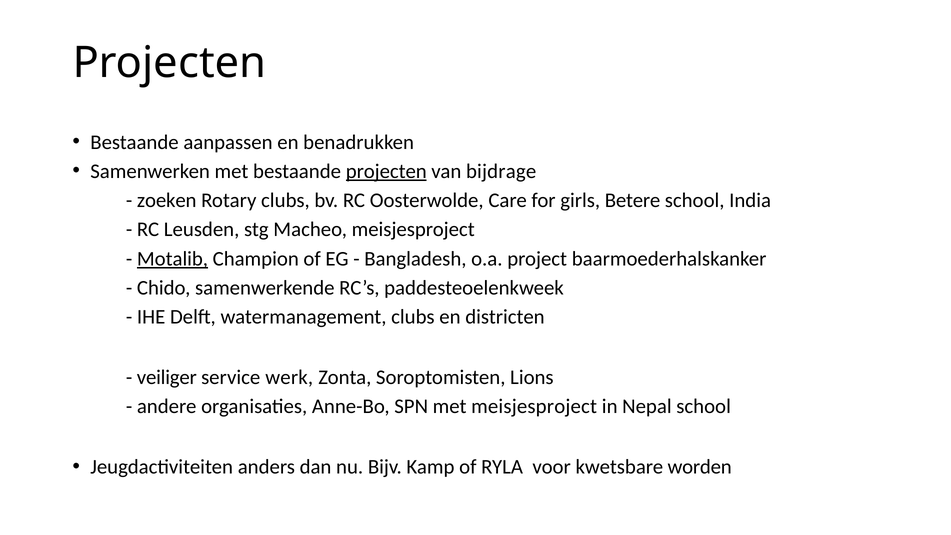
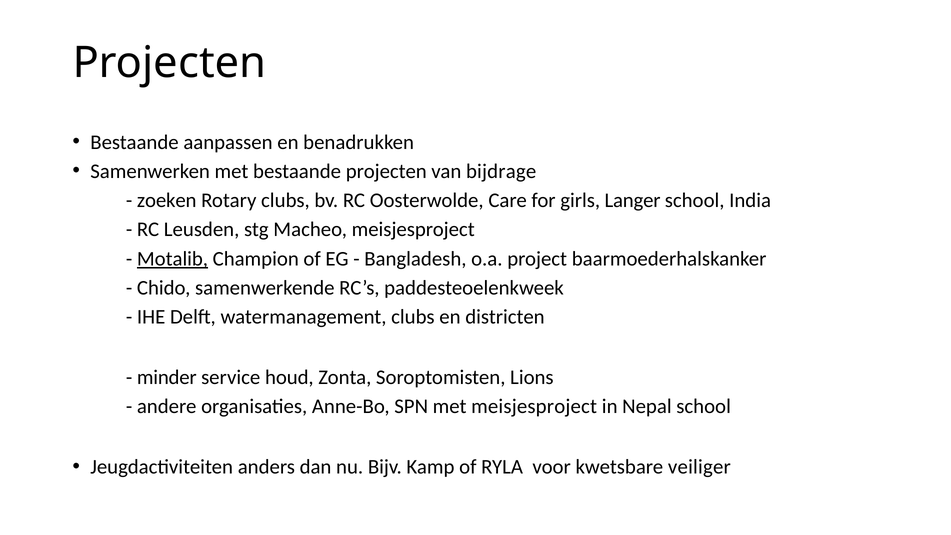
projecten at (386, 171) underline: present -> none
Betere: Betere -> Langer
veiliger: veiliger -> minder
werk: werk -> houd
worden: worden -> veiliger
